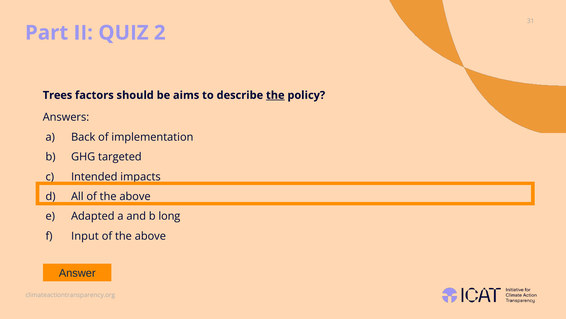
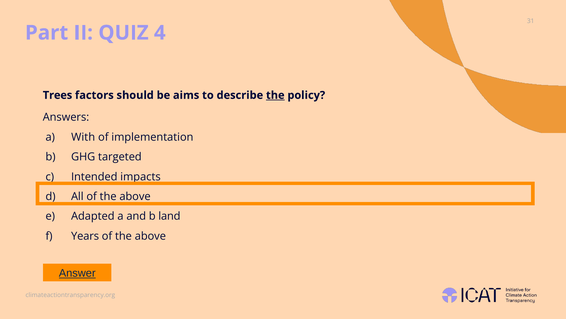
2: 2 -> 4
Back: Back -> With
long: long -> land
Input: Input -> Years
Answer underline: none -> present
